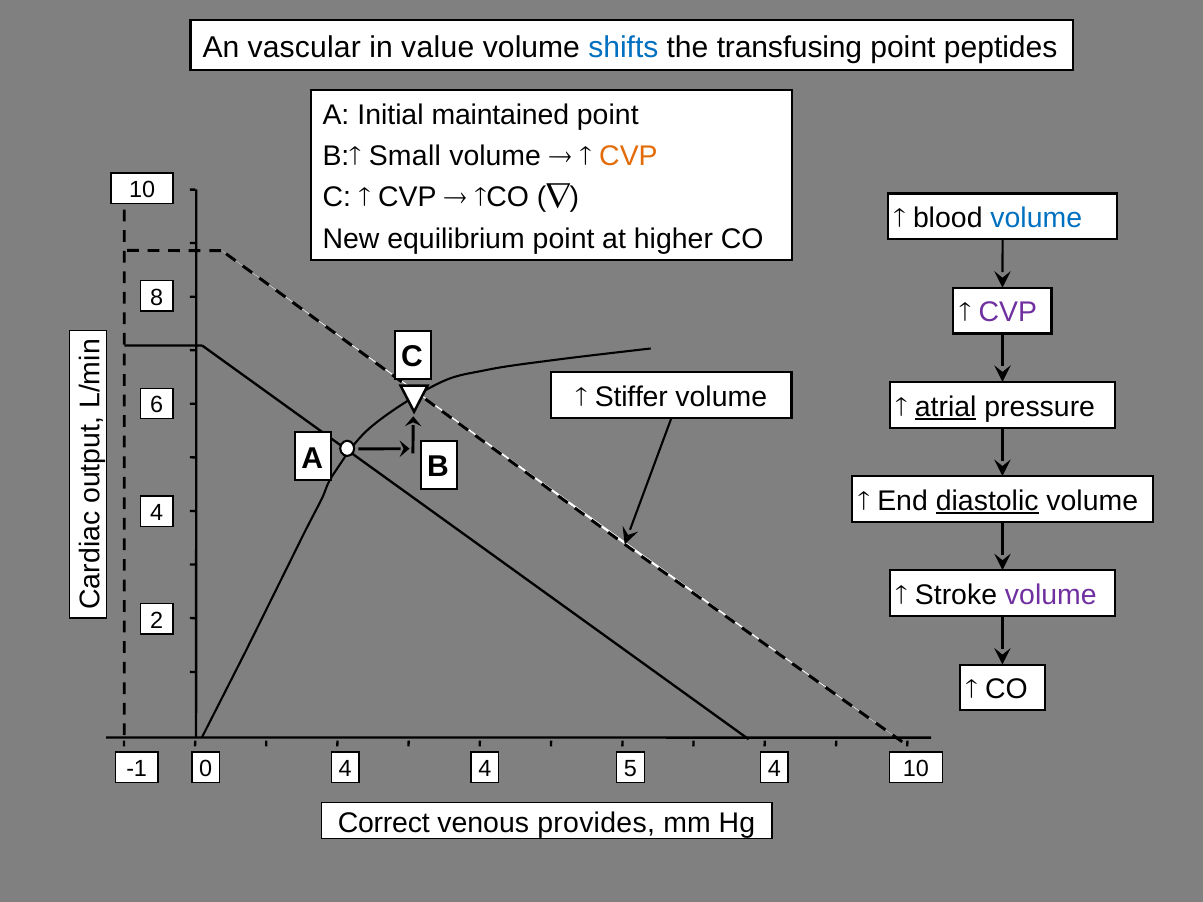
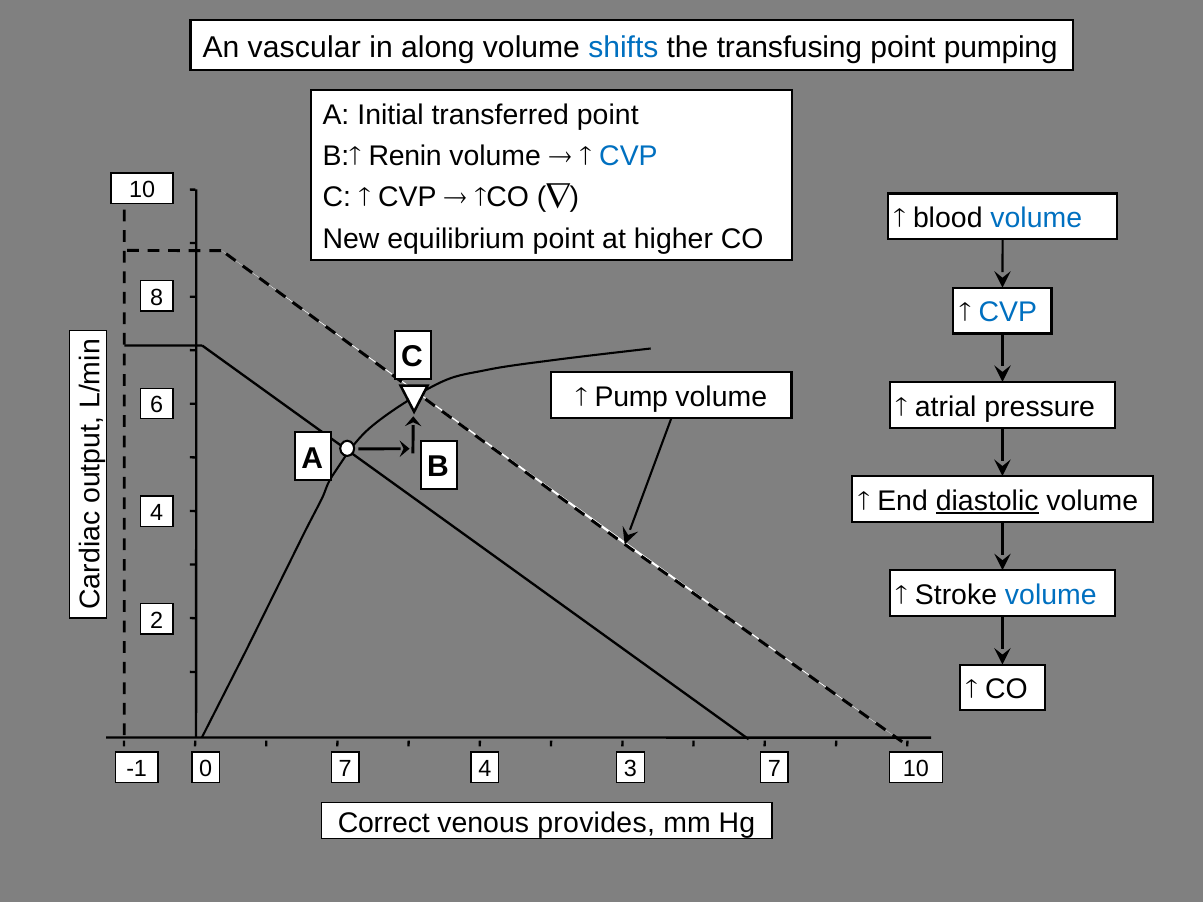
value: value -> along
peptides: peptides -> pumping
maintained: maintained -> transferred
Small: Small -> Renin
CVP at (628, 156) colour: orange -> blue
CVP at (1008, 313) colour: purple -> blue
Stiffer: Stiffer -> Pump
atrial underline: present -> none
volume at (1051, 595) colour: purple -> blue
-1 4: 4 -> 7
5: 5 -> 3
0 4: 4 -> 7
